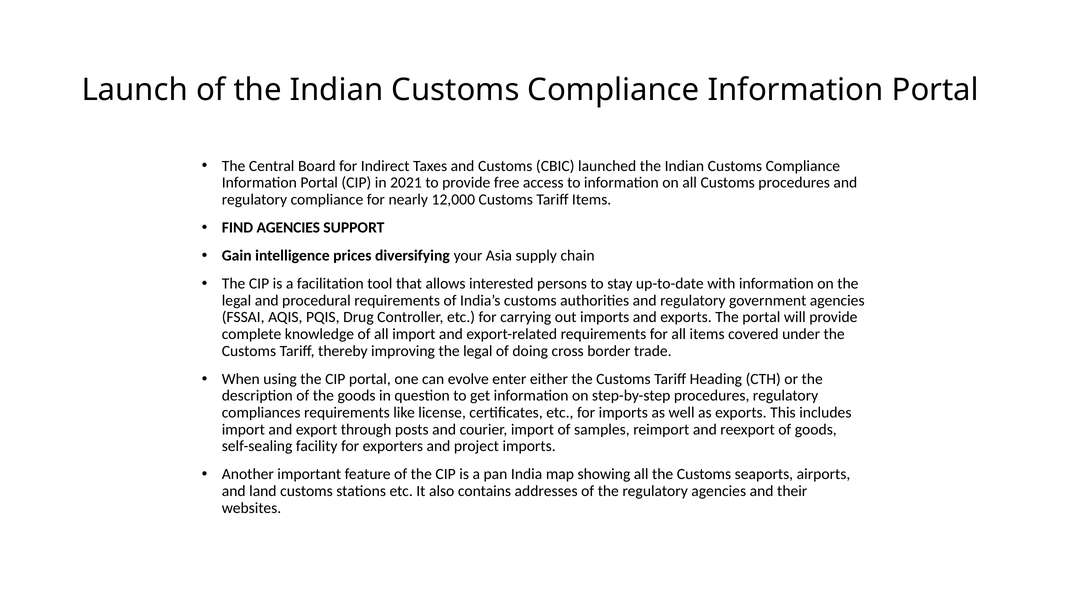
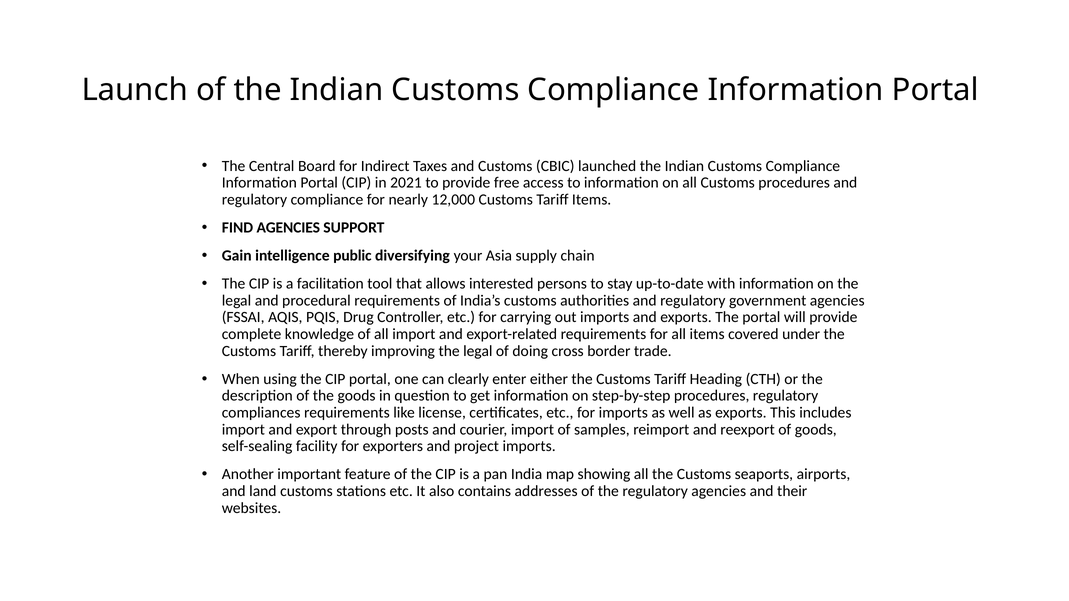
prices: prices -> public
evolve: evolve -> clearly
